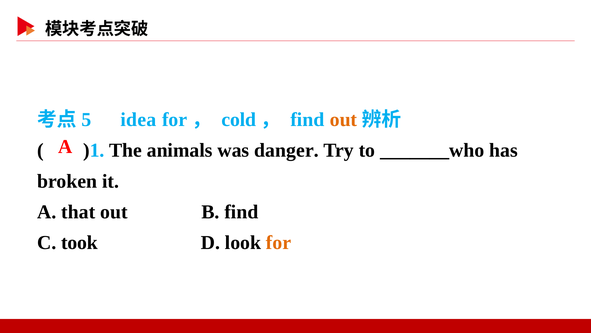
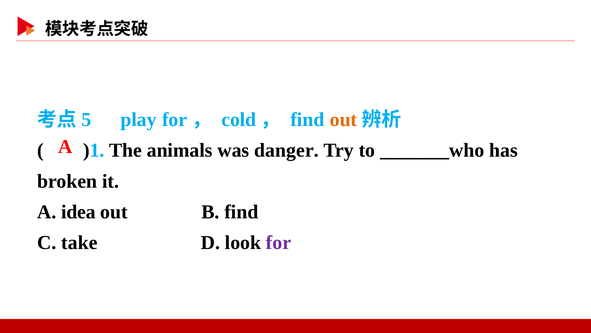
idea: idea -> play
that: that -> idea
took: took -> take
for at (279, 242) colour: orange -> purple
